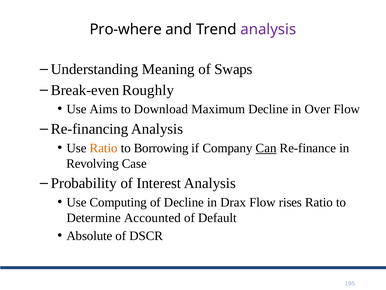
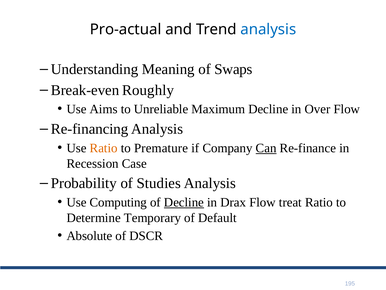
Pro-where: Pro-where -> Pro-actual
analysis at (268, 29) colour: purple -> blue
Download: Download -> Unreliable
Borrowing: Borrowing -> Premature
Revolving: Revolving -> Recession
Interest: Interest -> Studies
Decline at (184, 202) underline: none -> present
rises: rises -> treat
Accounted: Accounted -> Temporary
